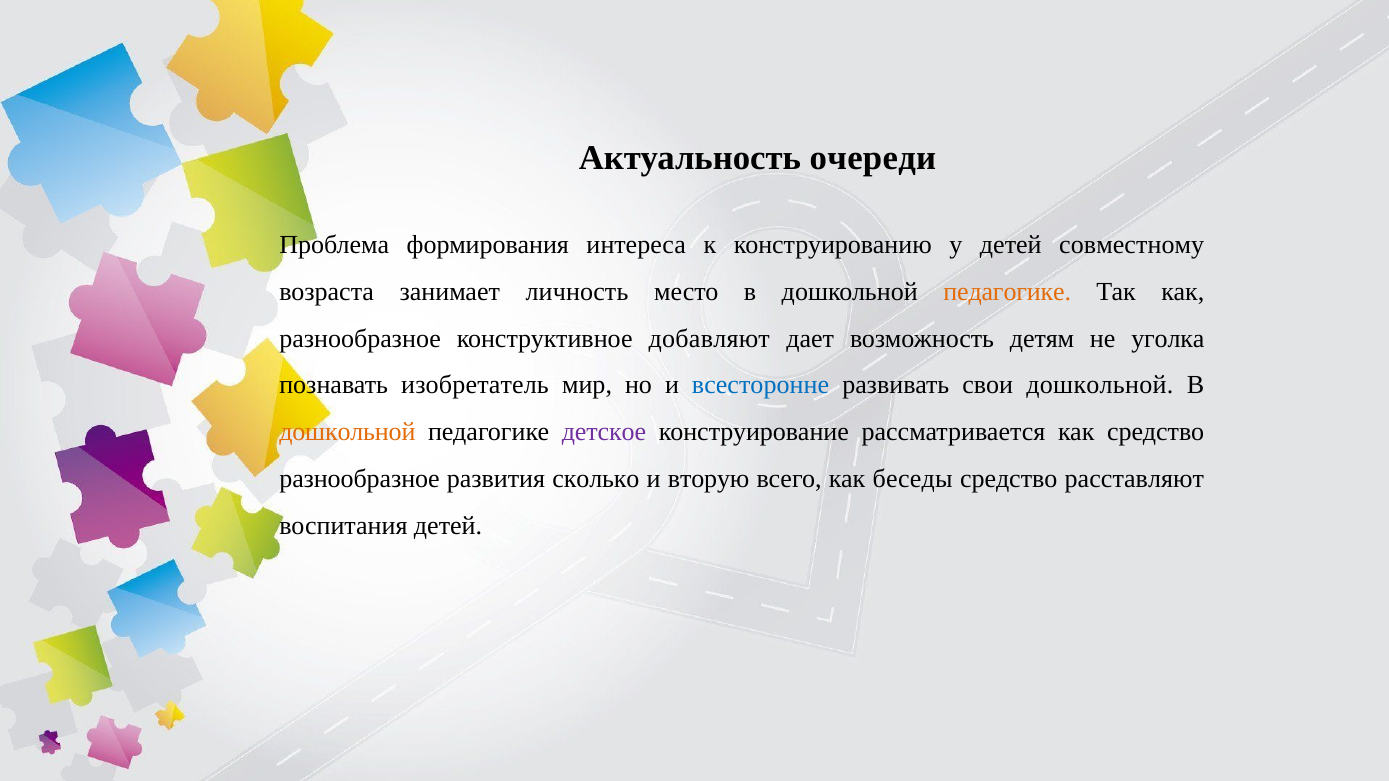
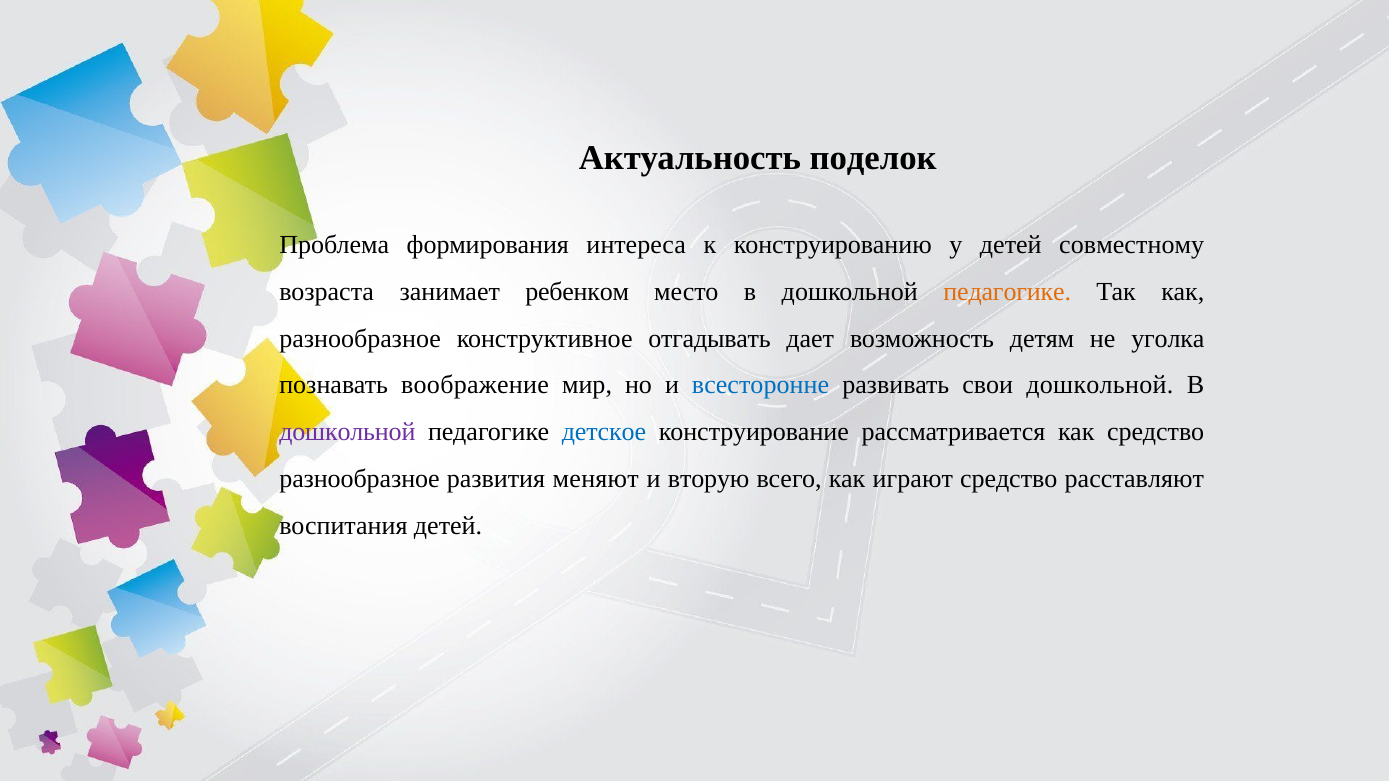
очереди: очереди -> поделок
личность: личность -> ребенком
добавляют: добавляют -> отгадывать
изобретатель: изобретатель -> воображение
дошкольной at (347, 432) colour: orange -> purple
детское colour: purple -> blue
сколько: сколько -> меняют
беседы: беседы -> играют
